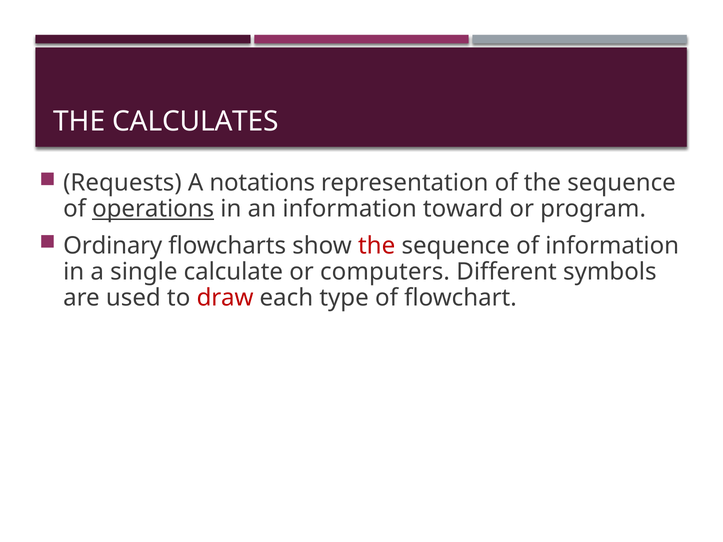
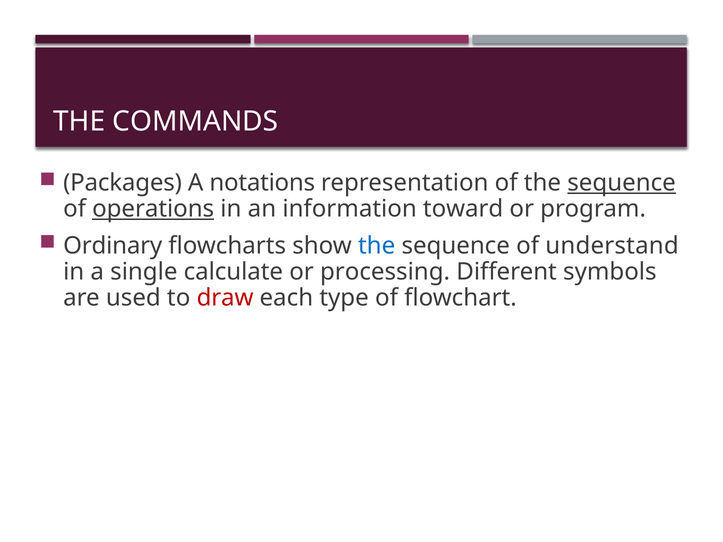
CALCULATES: CALCULATES -> COMMANDS
Requests: Requests -> Packages
sequence at (622, 183) underline: none -> present
the at (377, 246) colour: red -> blue
of information: information -> understand
computers: computers -> processing
